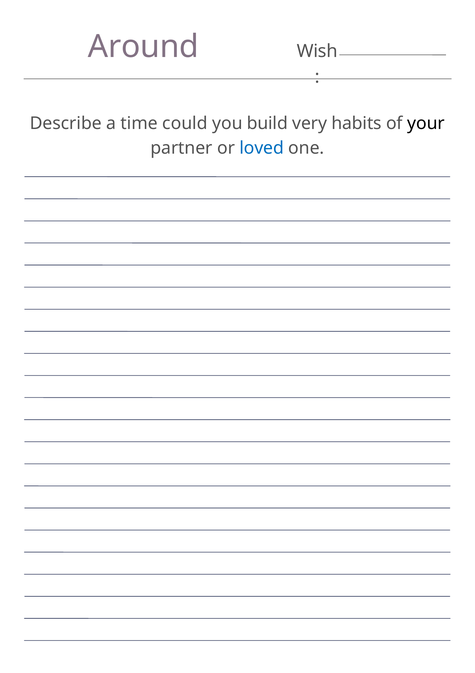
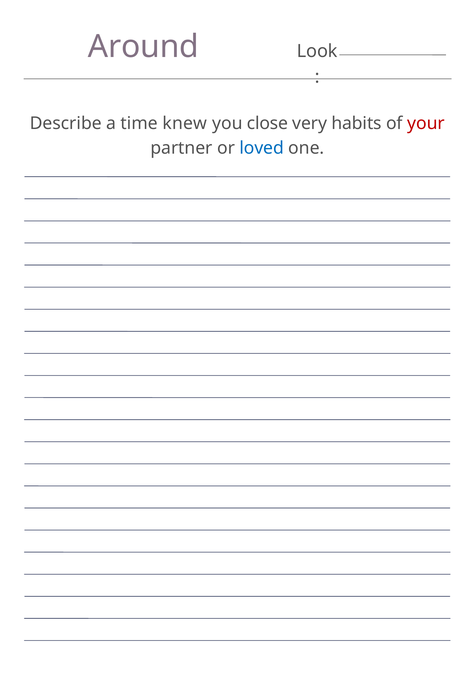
Wish: Wish -> Look
could: could -> knew
build: build -> close
your colour: black -> red
